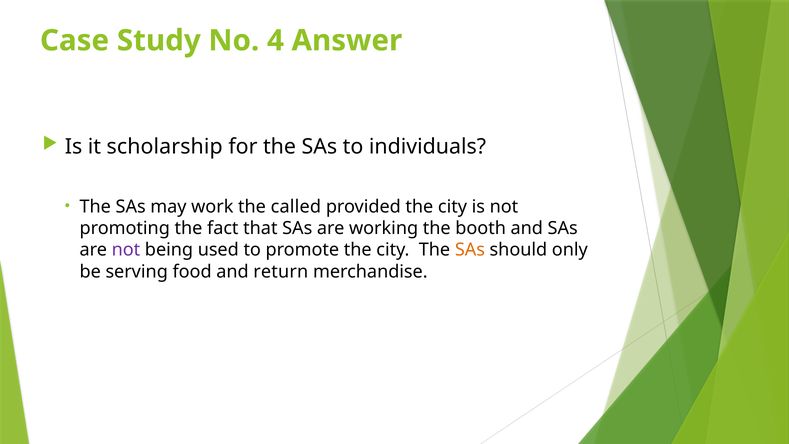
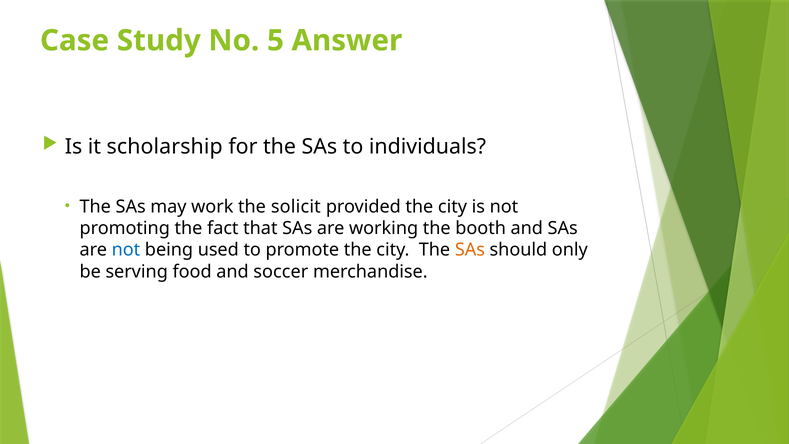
4: 4 -> 5
called: called -> solicit
not at (126, 250) colour: purple -> blue
return: return -> soccer
